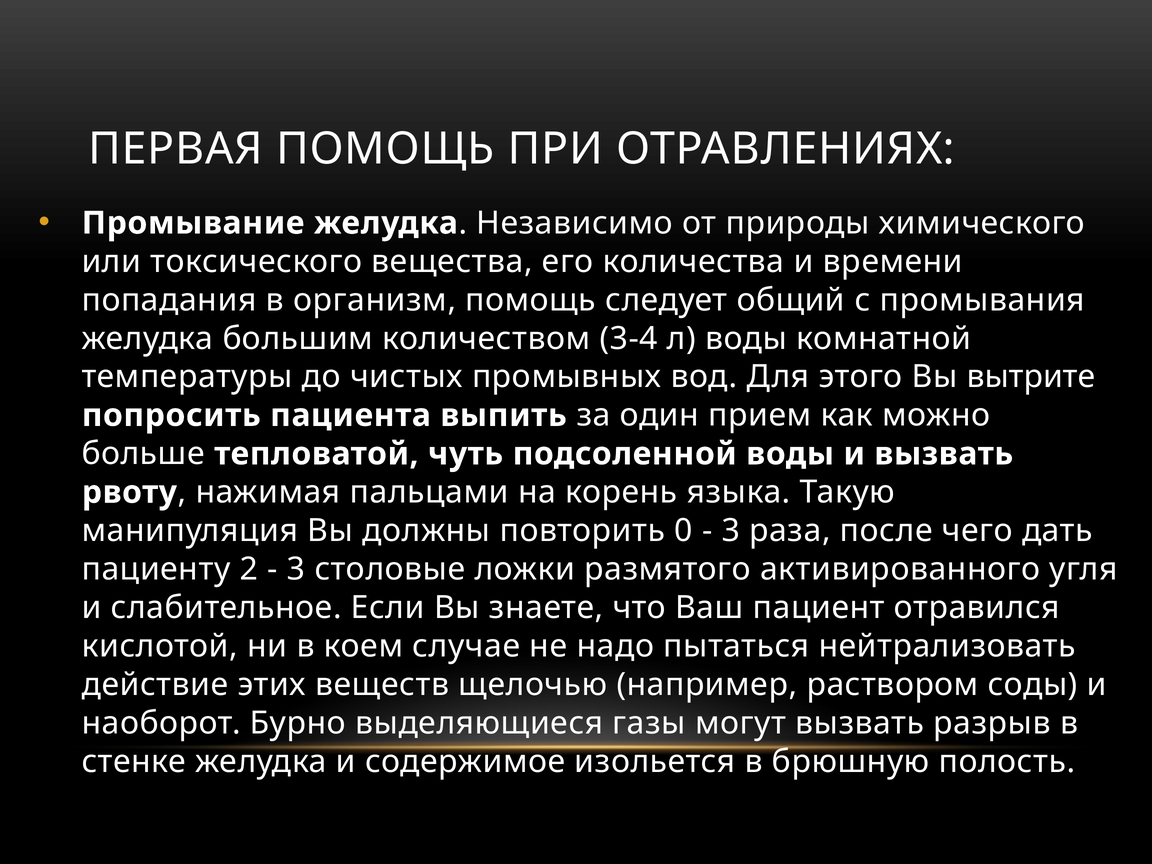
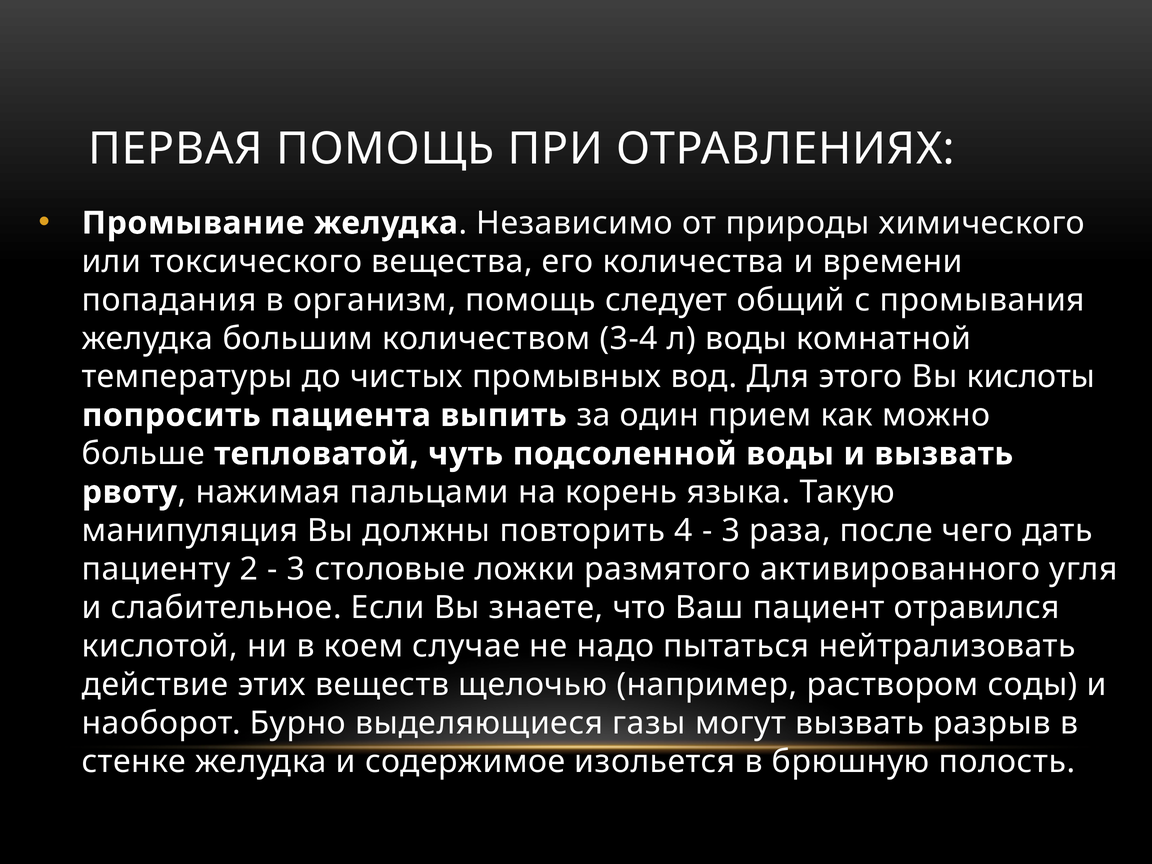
вытрите: вытрите -> кислоты
0: 0 -> 4
